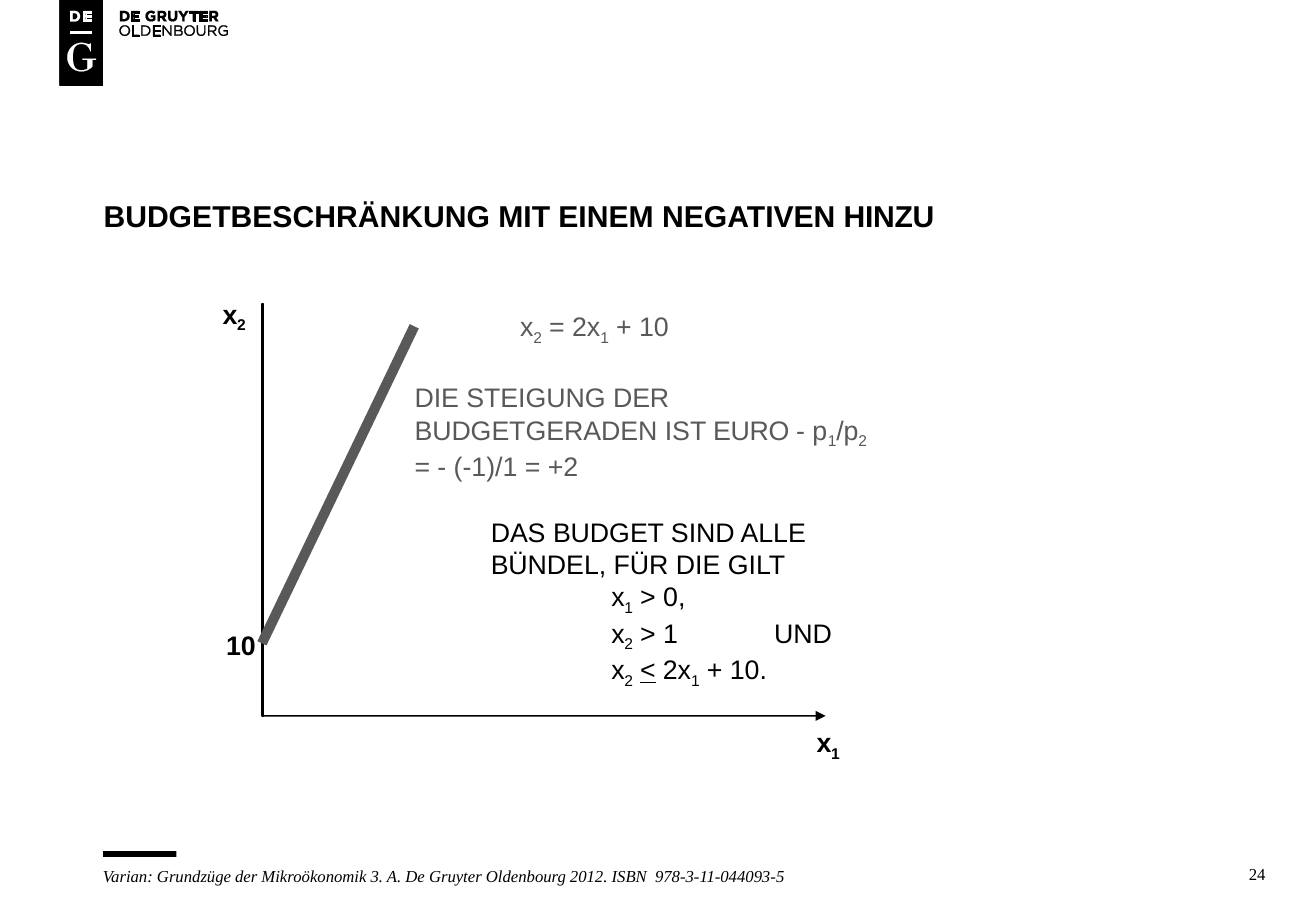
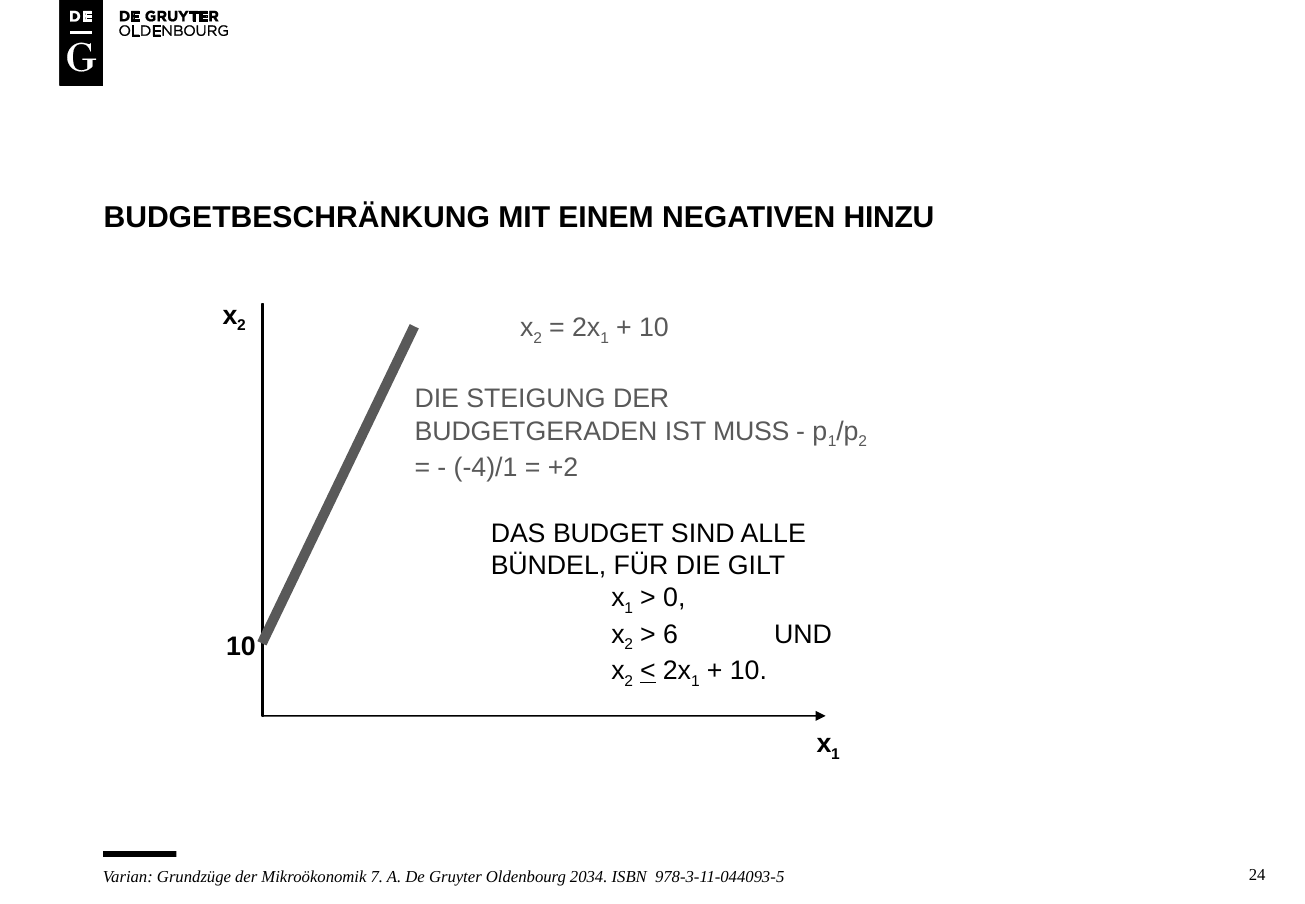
EURO: EURO -> MUSS
-1)/1: -1)/1 -> -4)/1
1 at (671, 634): 1 -> 6
3: 3 -> 7
2012: 2012 -> 2034
